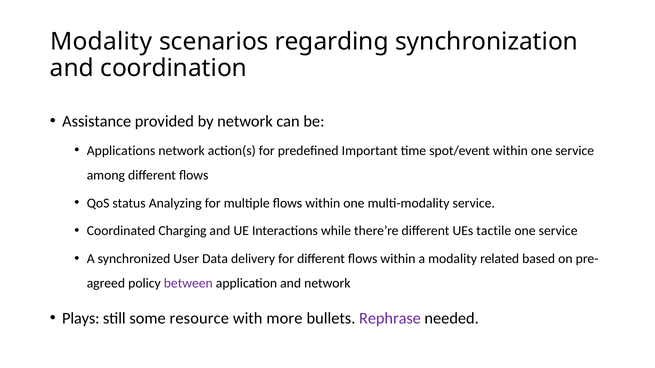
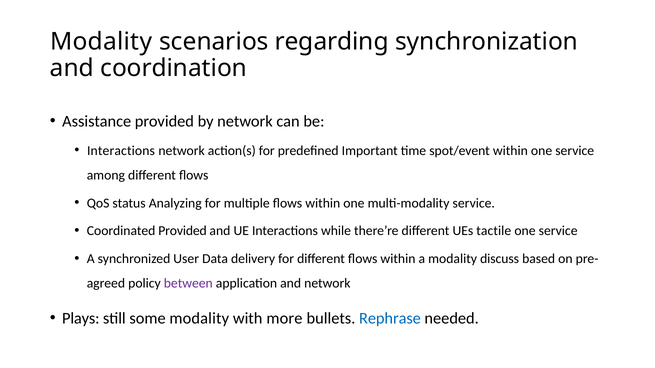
Applications at (121, 151): Applications -> Interactions
Coordinated Charging: Charging -> Provided
related: related -> discuss
some resource: resource -> modality
Rephrase colour: purple -> blue
